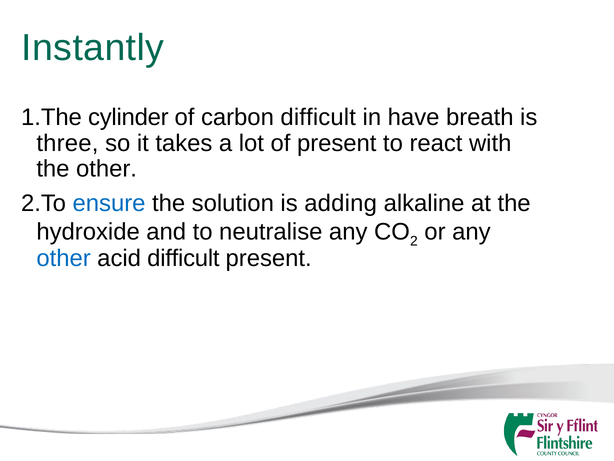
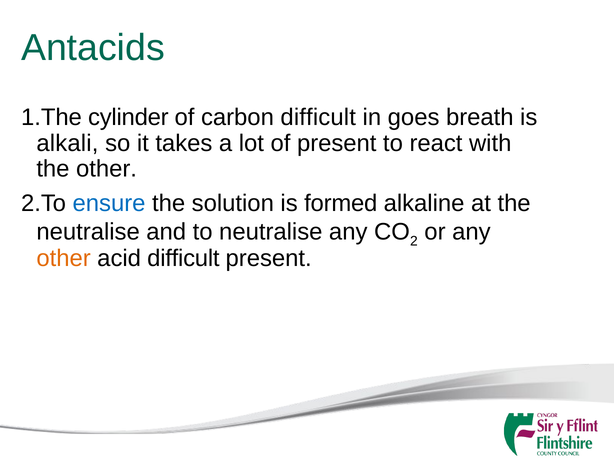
Instantly: Instantly -> Antacids
have: have -> goes
three: three -> alkali
adding: adding -> formed
hydroxide at (88, 232): hydroxide -> neutralise
other at (64, 258) colour: blue -> orange
